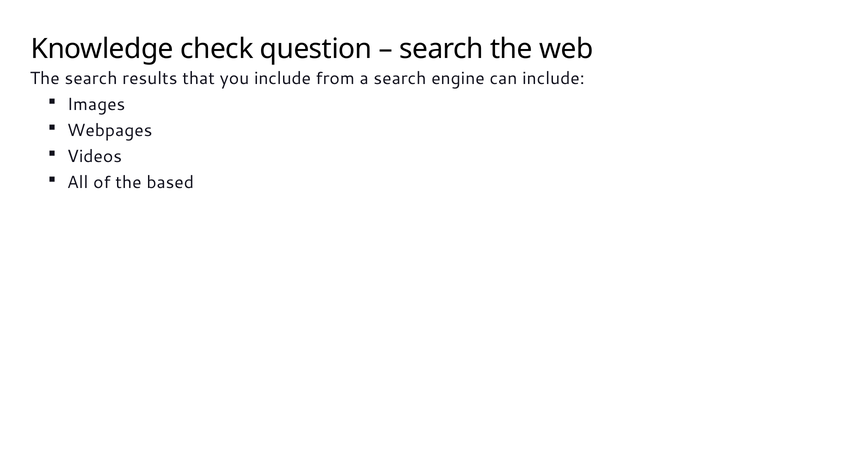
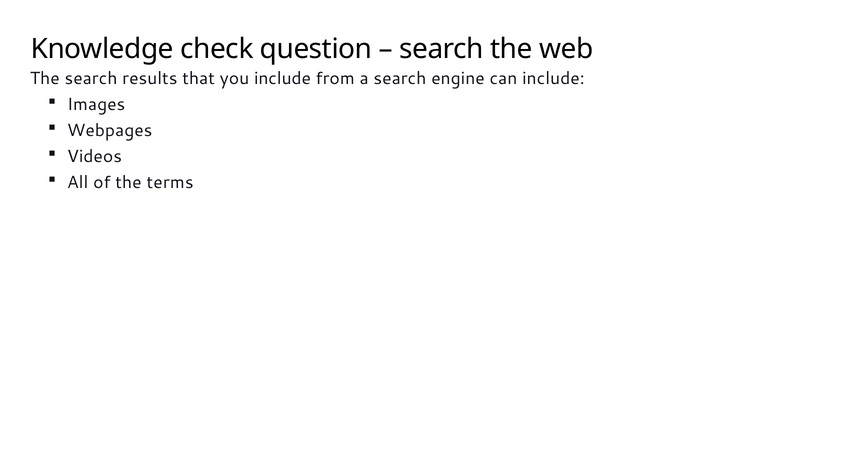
based: based -> terms
